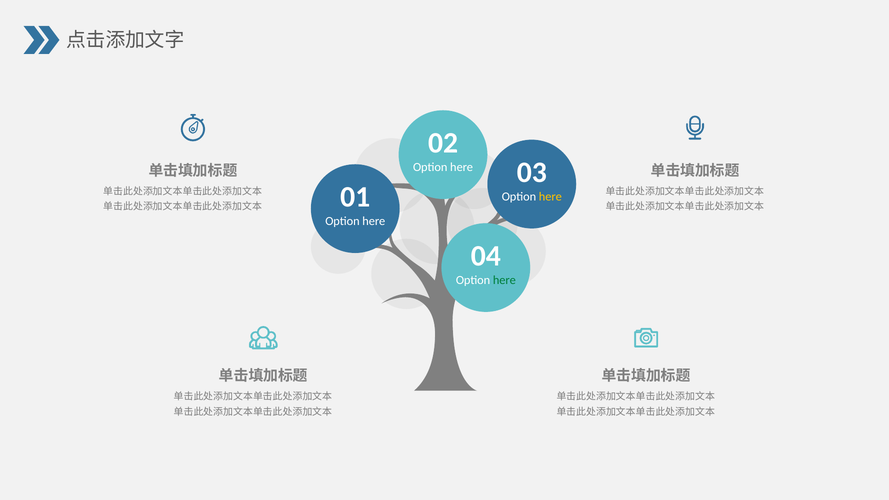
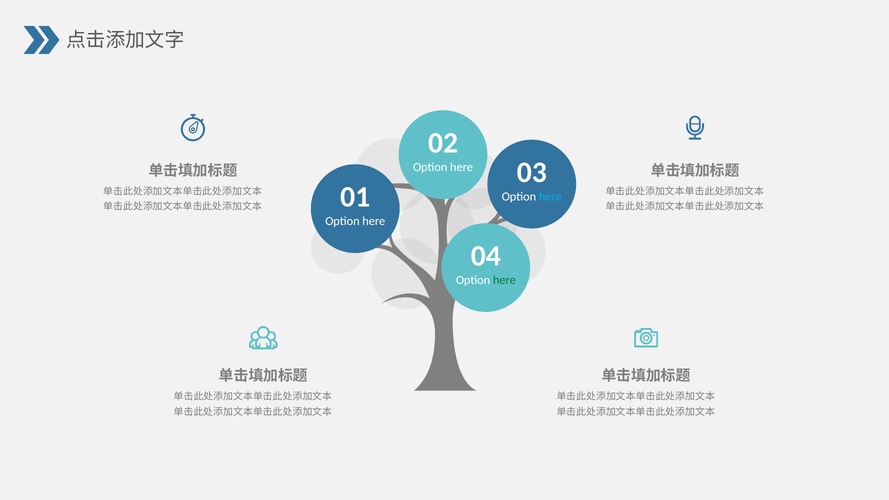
here at (550, 197) colour: yellow -> light blue
